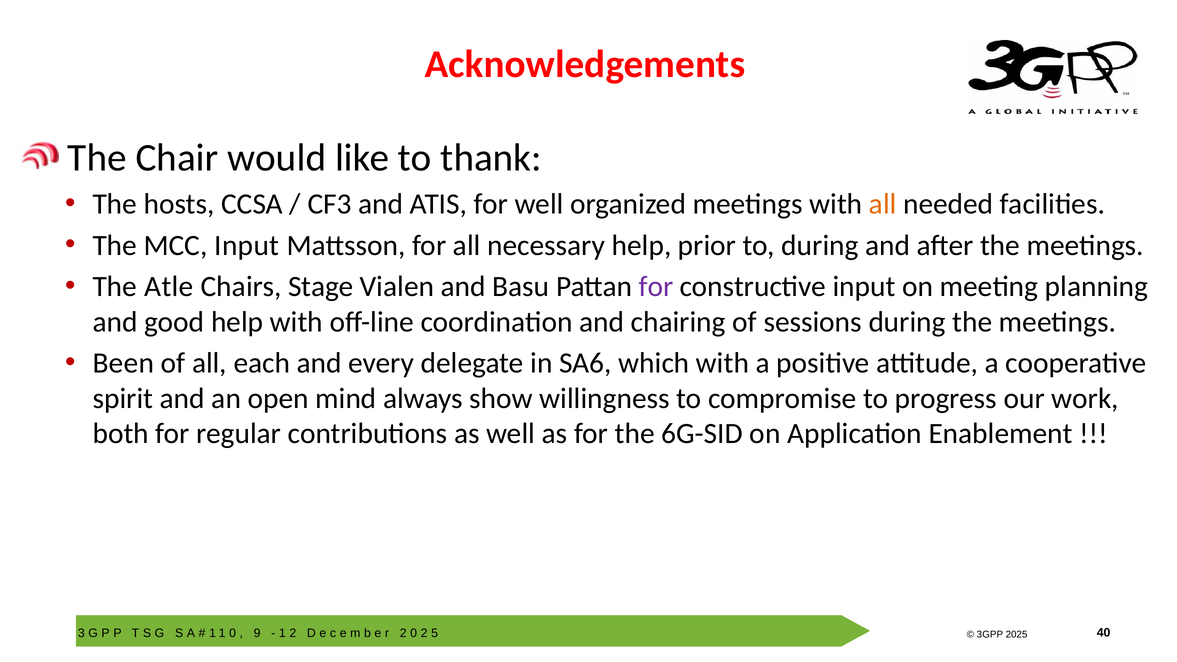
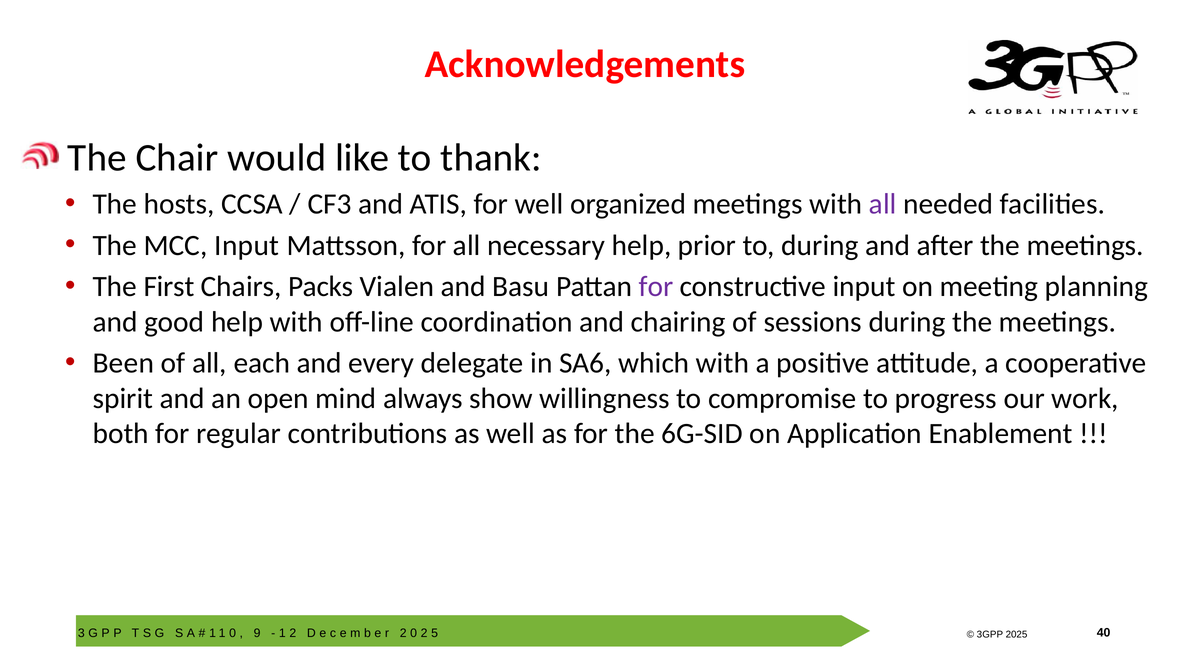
all at (883, 204) colour: orange -> purple
Atle: Atle -> First
Stage: Stage -> Packs
